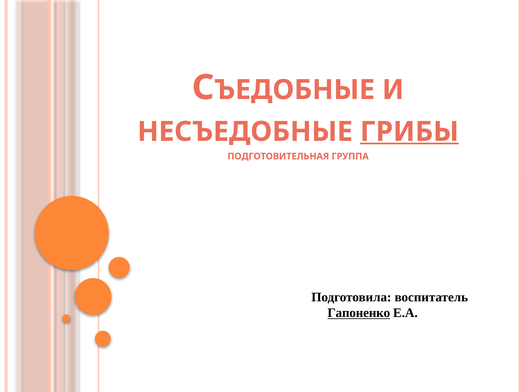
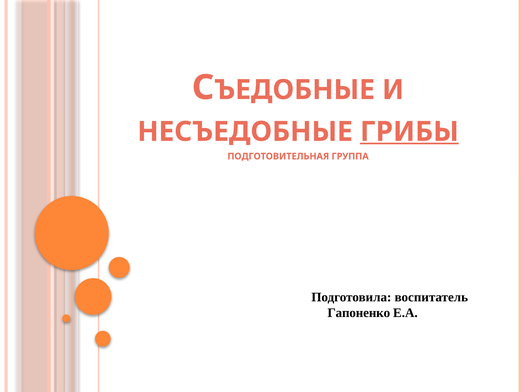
Гапоненко underline: present -> none
